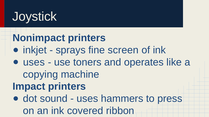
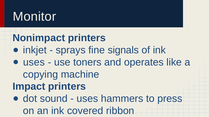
Joystick: Joystick -> Monitor
screen: screen -> signals
